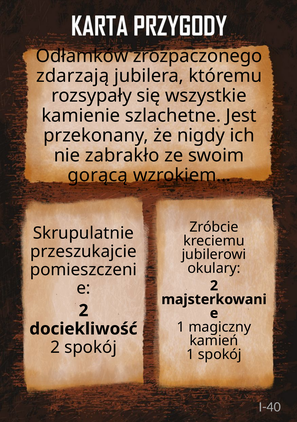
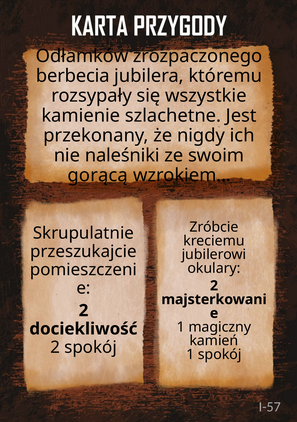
zdarzają: zdarzają -> berbecia
zabrakło: zabrakło -> naleśniki
I-40: I-40 -> I-57
